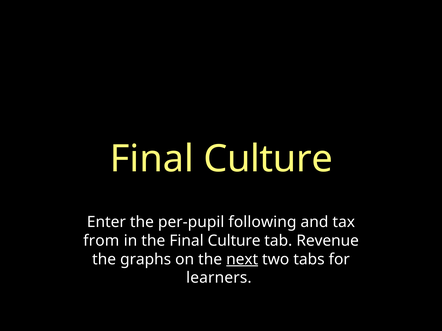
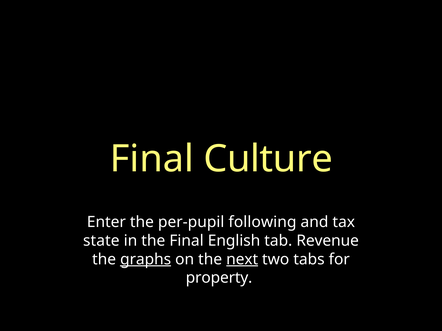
from: from -> state
the Final Culture: Culture -> English
graphs underline: none -> present
learners: learners -> property
